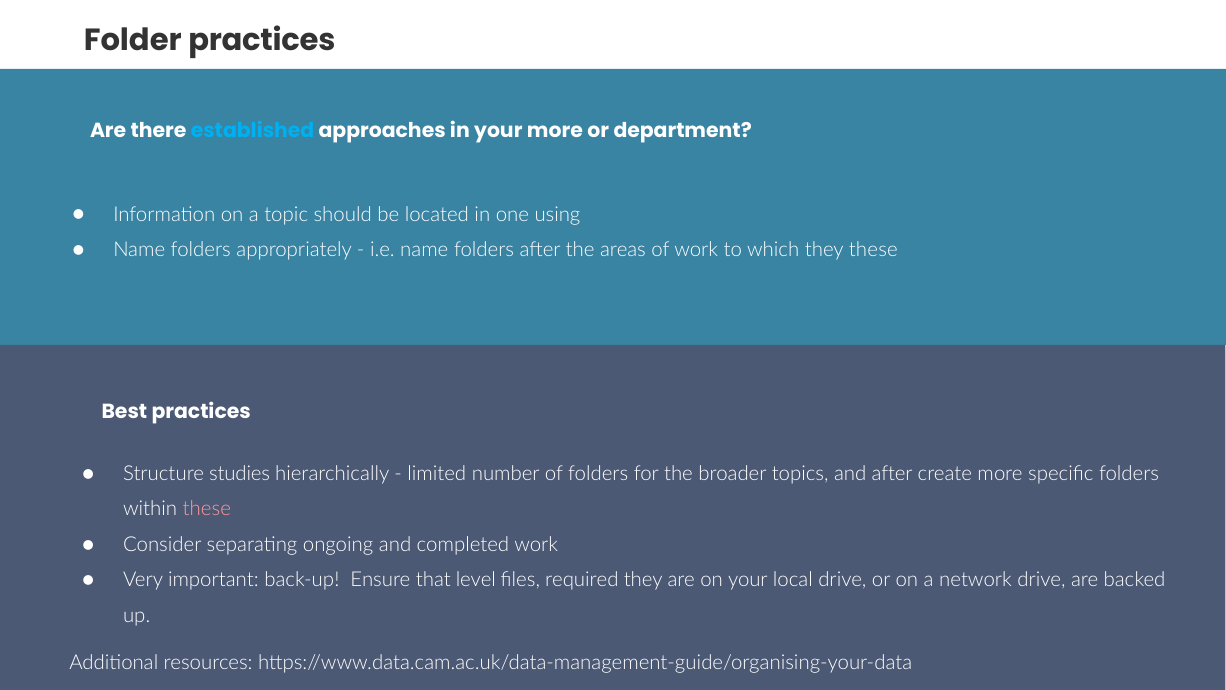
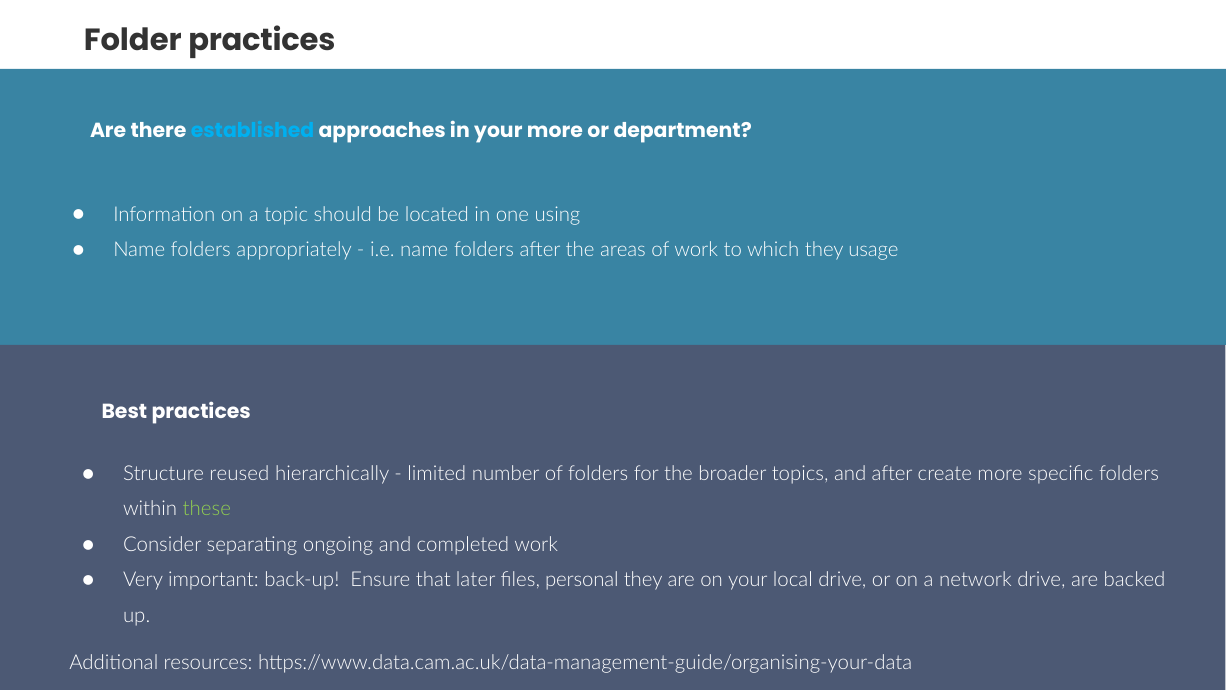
they these: these -> usage
studies: studies -> reused
these at (207, 509) colour: pink -> light green
level: level -> later
required: required -> personal
